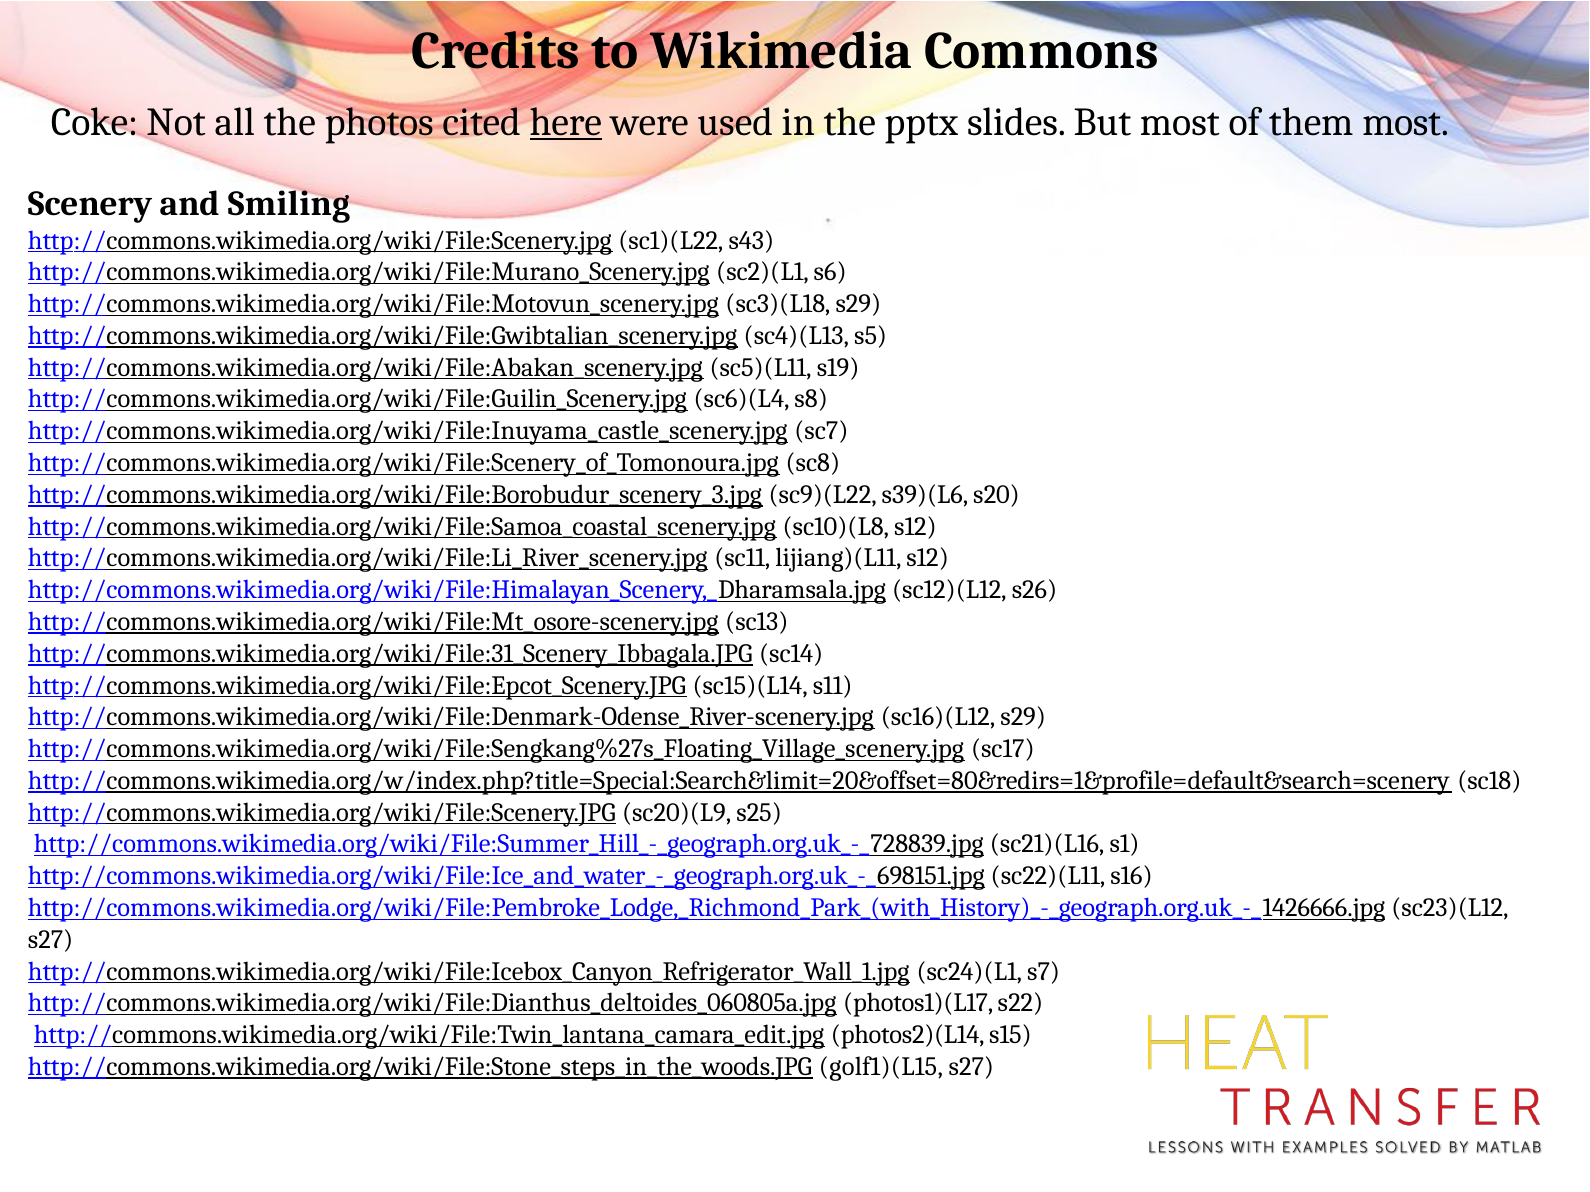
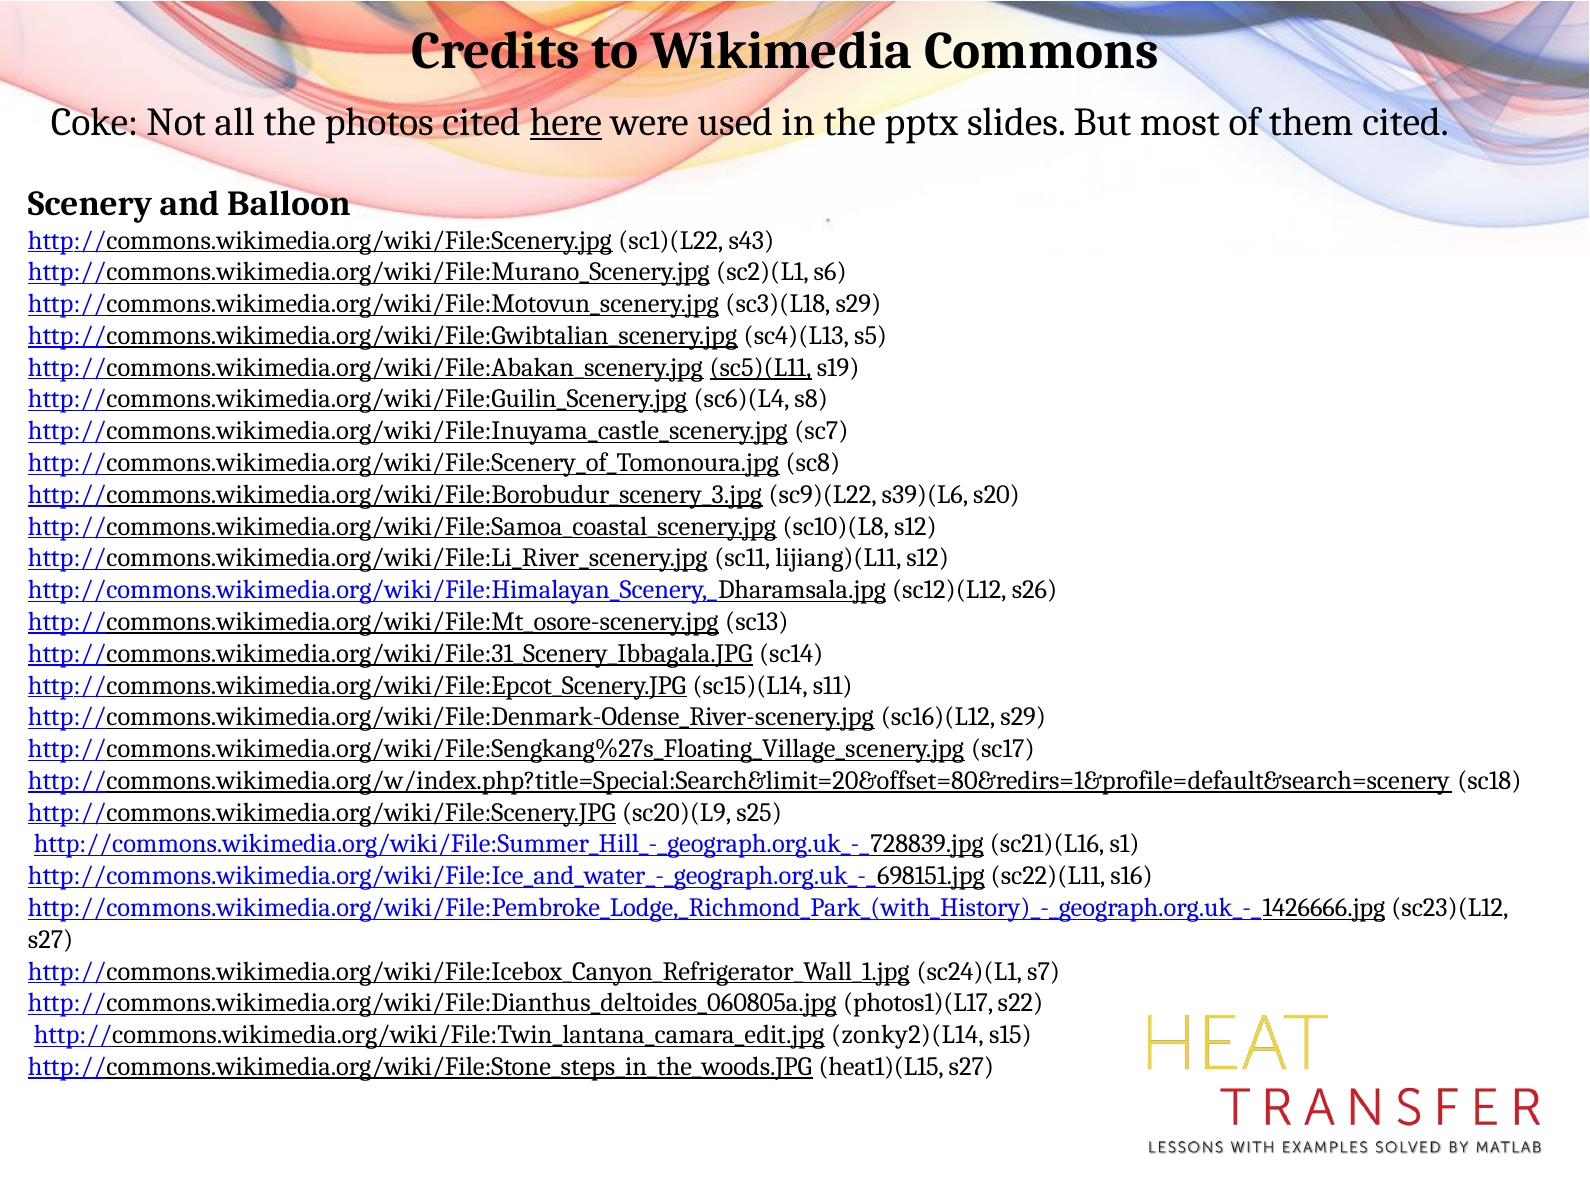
them most: most -> cited
Smiling: Smiling -> Balloon
sc5)(L11 underline: none -> present
photos2)(L14: photos2)(L14 -> zonky2)(L14
golf1)(L15: golf1)(L15 -> heat1)(L15
